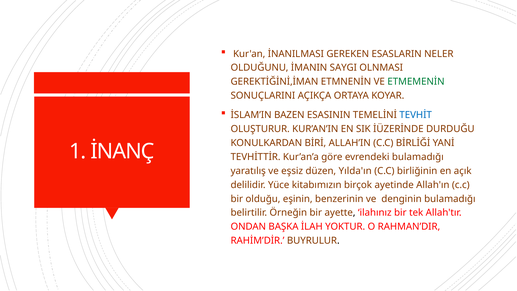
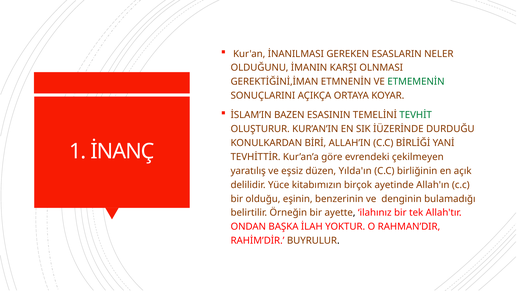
SAYGI: SAYGI -> KARŞI
TEVHİT colour: blue -> green
evrendeki bulamadığı: bulamadığı -> çekilmeyen
